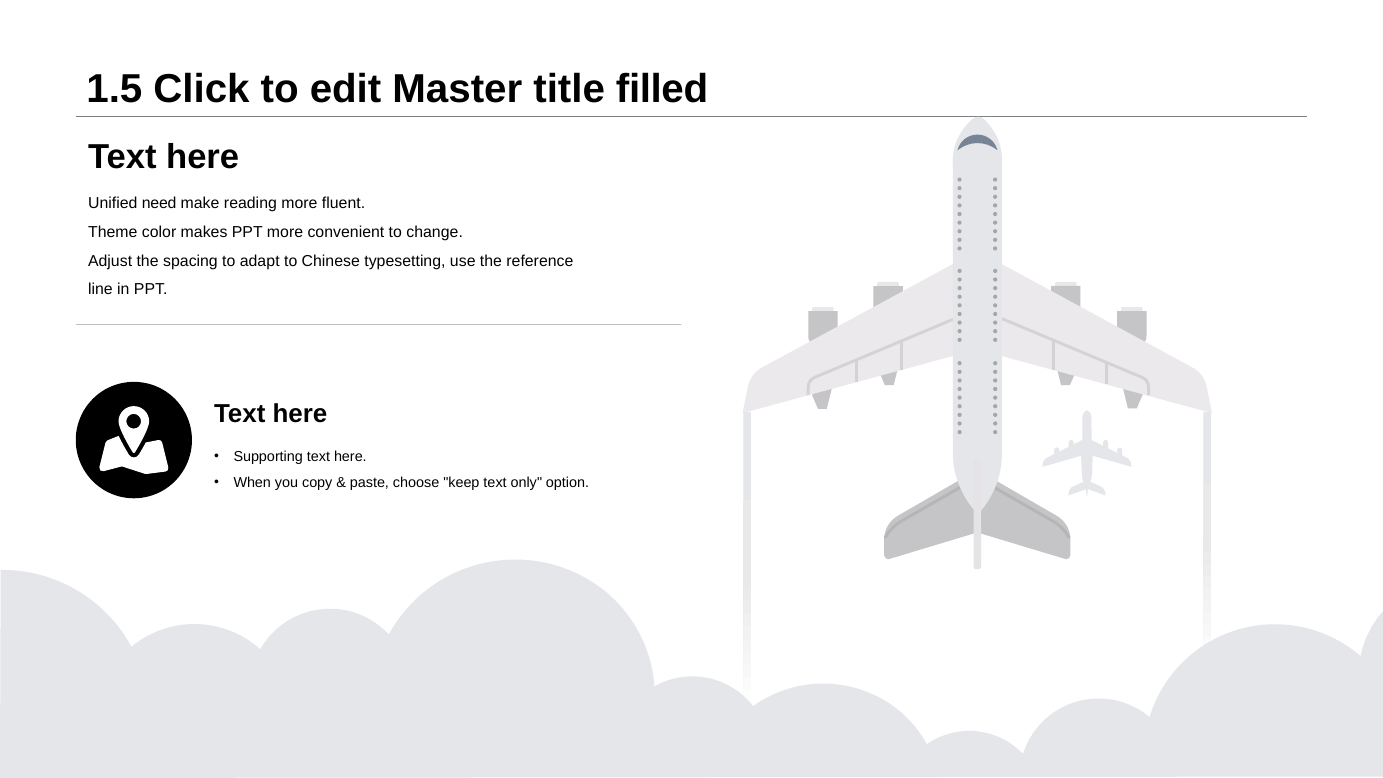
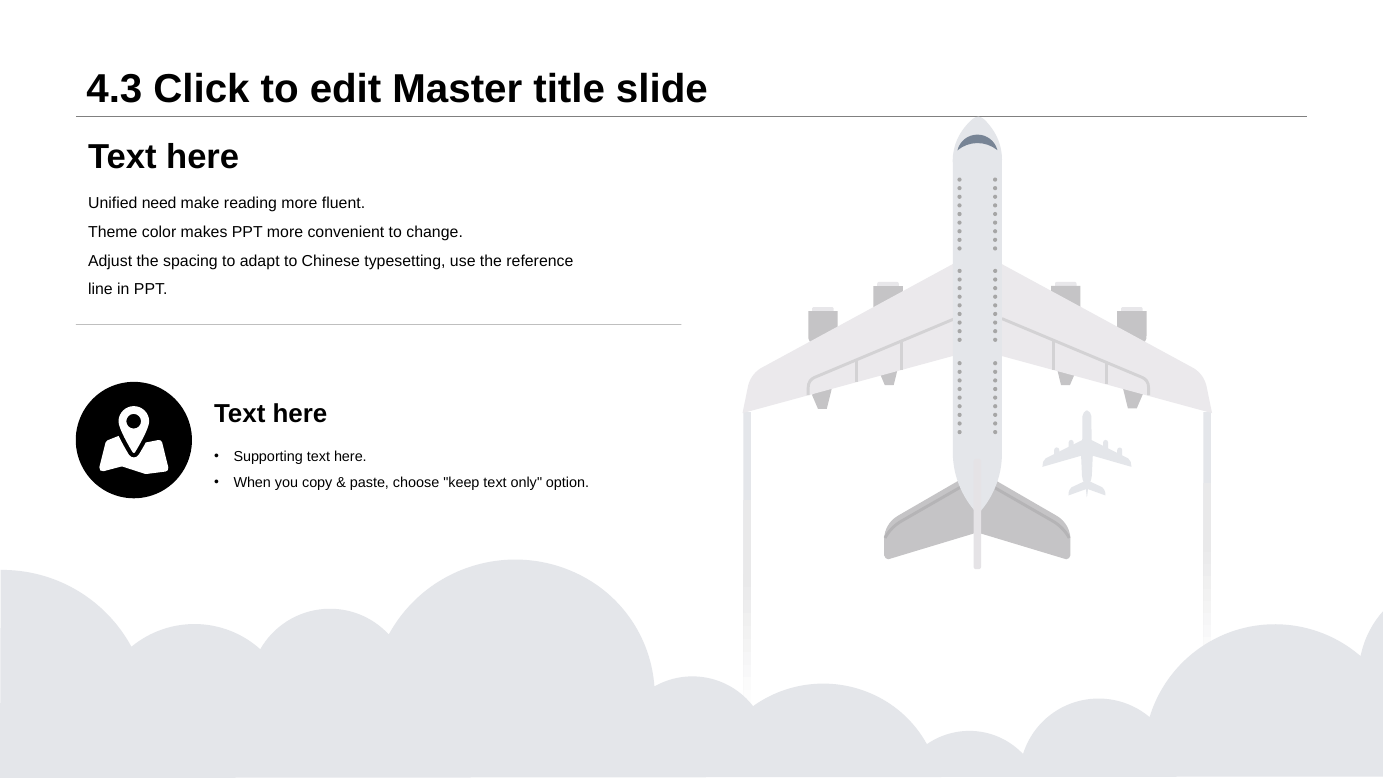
1.5: 1.5 -> 4.3
filled: filled -> slide
